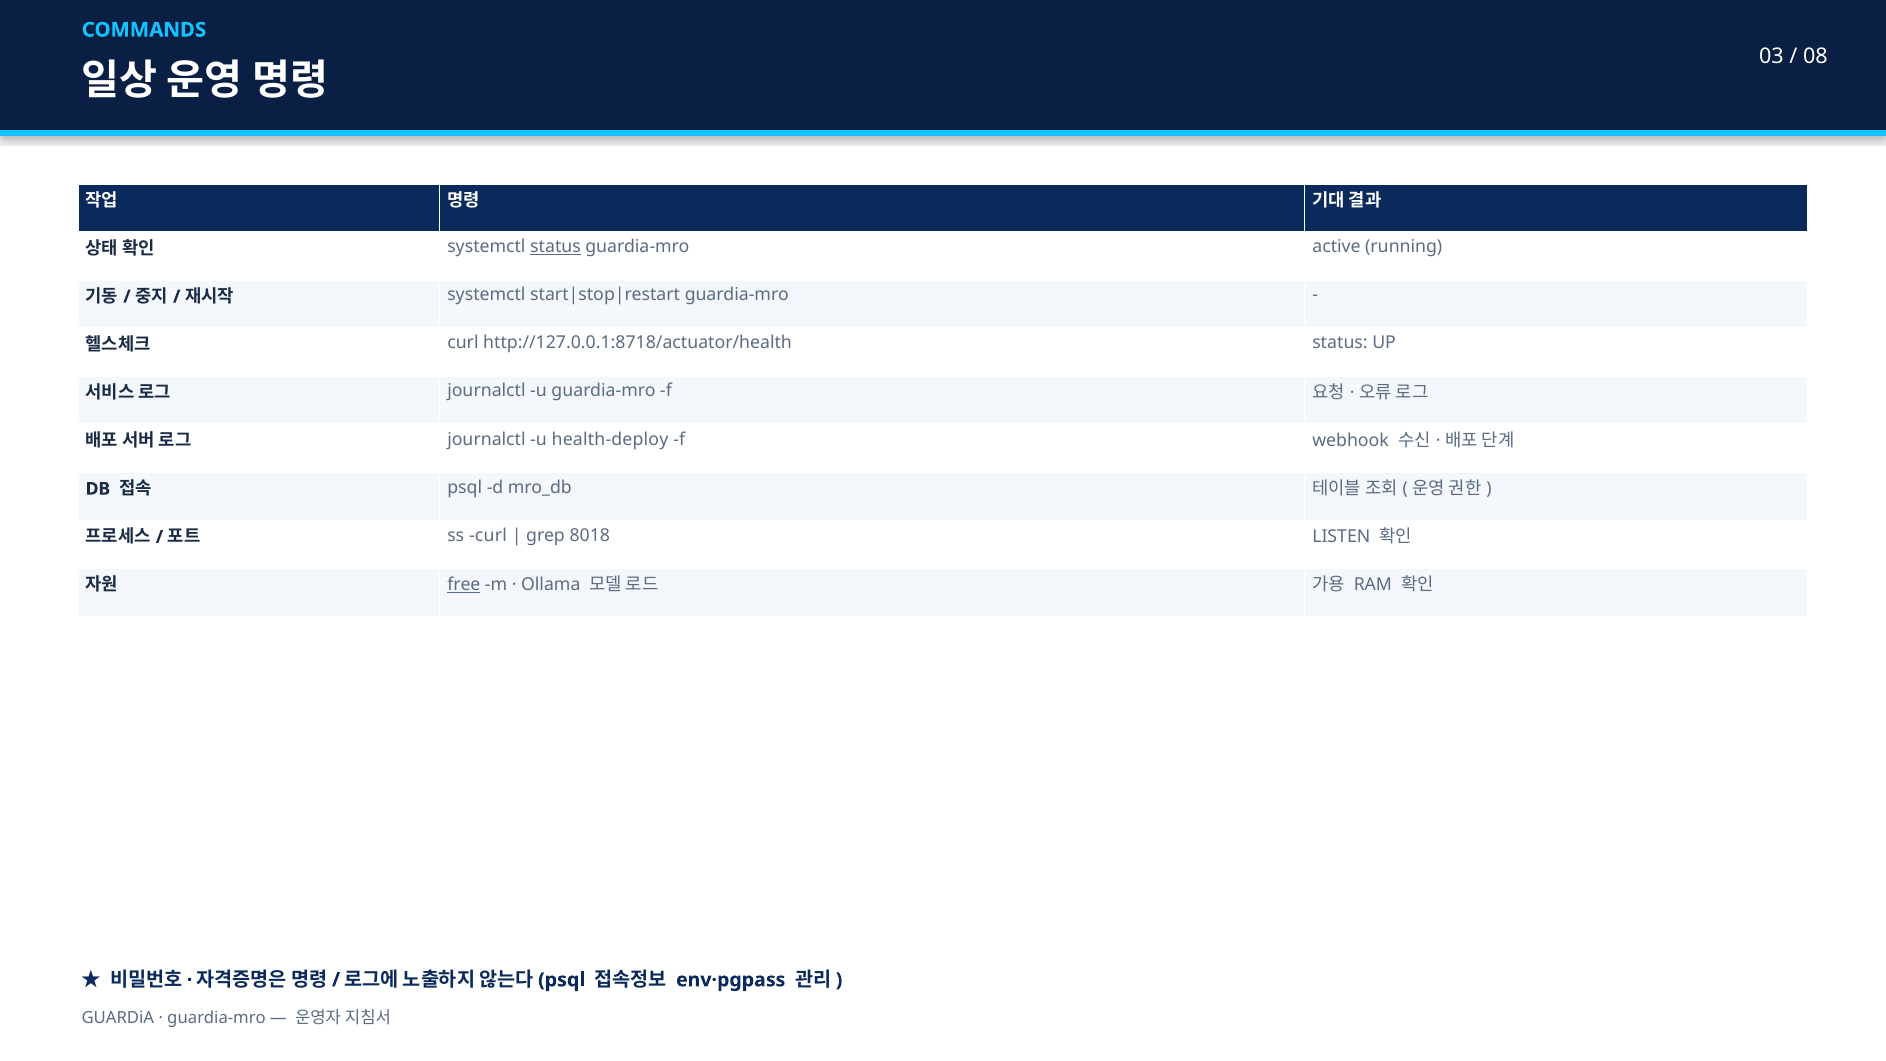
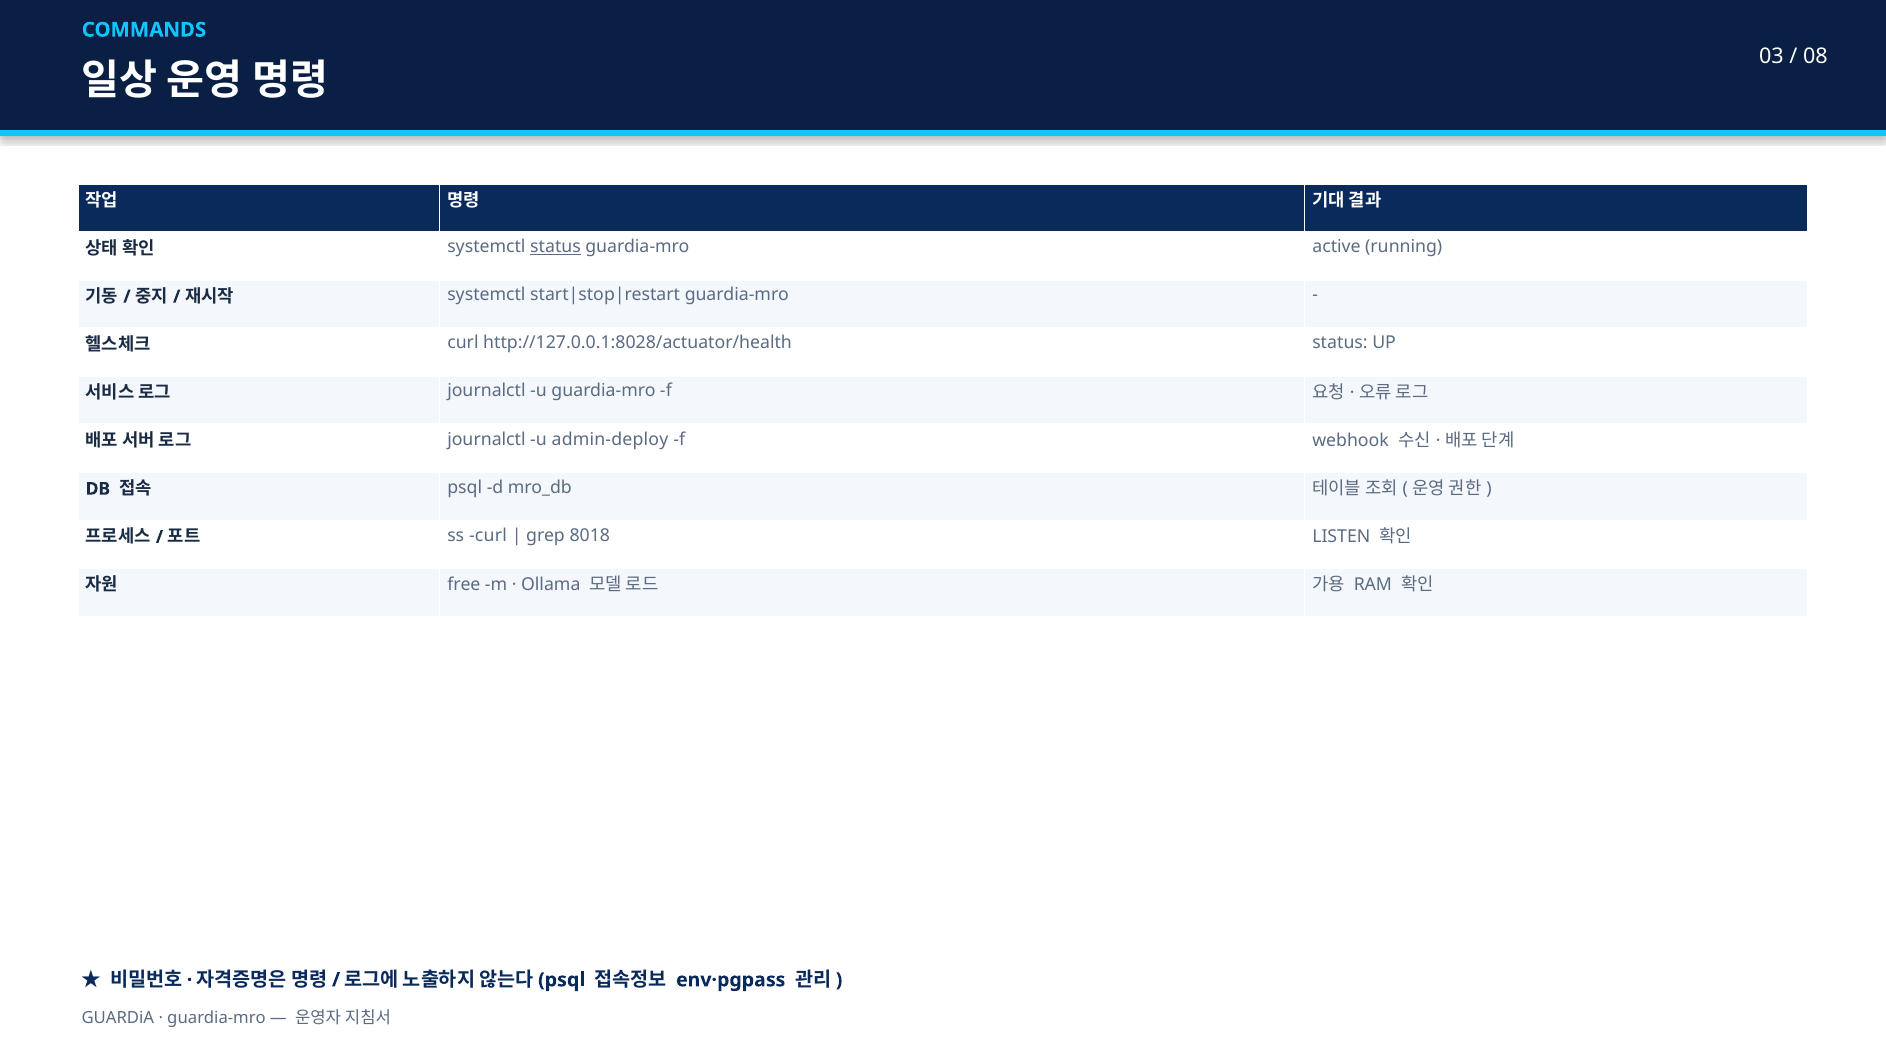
http://127.0.0.1:8718/actuator/health: http://127.0.0.1:8718/actuator/health -> http://127.0.0.1:8028/actuator/health
health-deploy: health-deploy -> admin-deploy
free underline: present -> none
